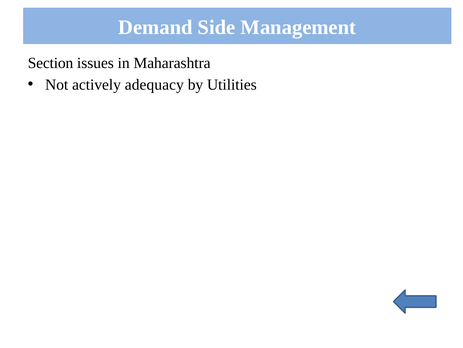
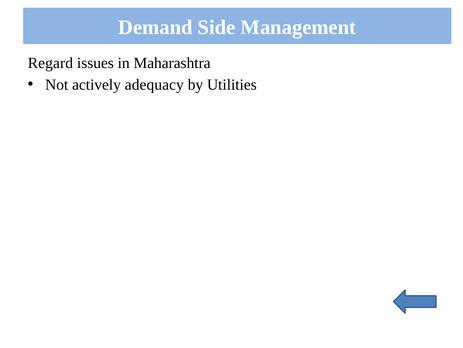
Section: Section -> Regard
